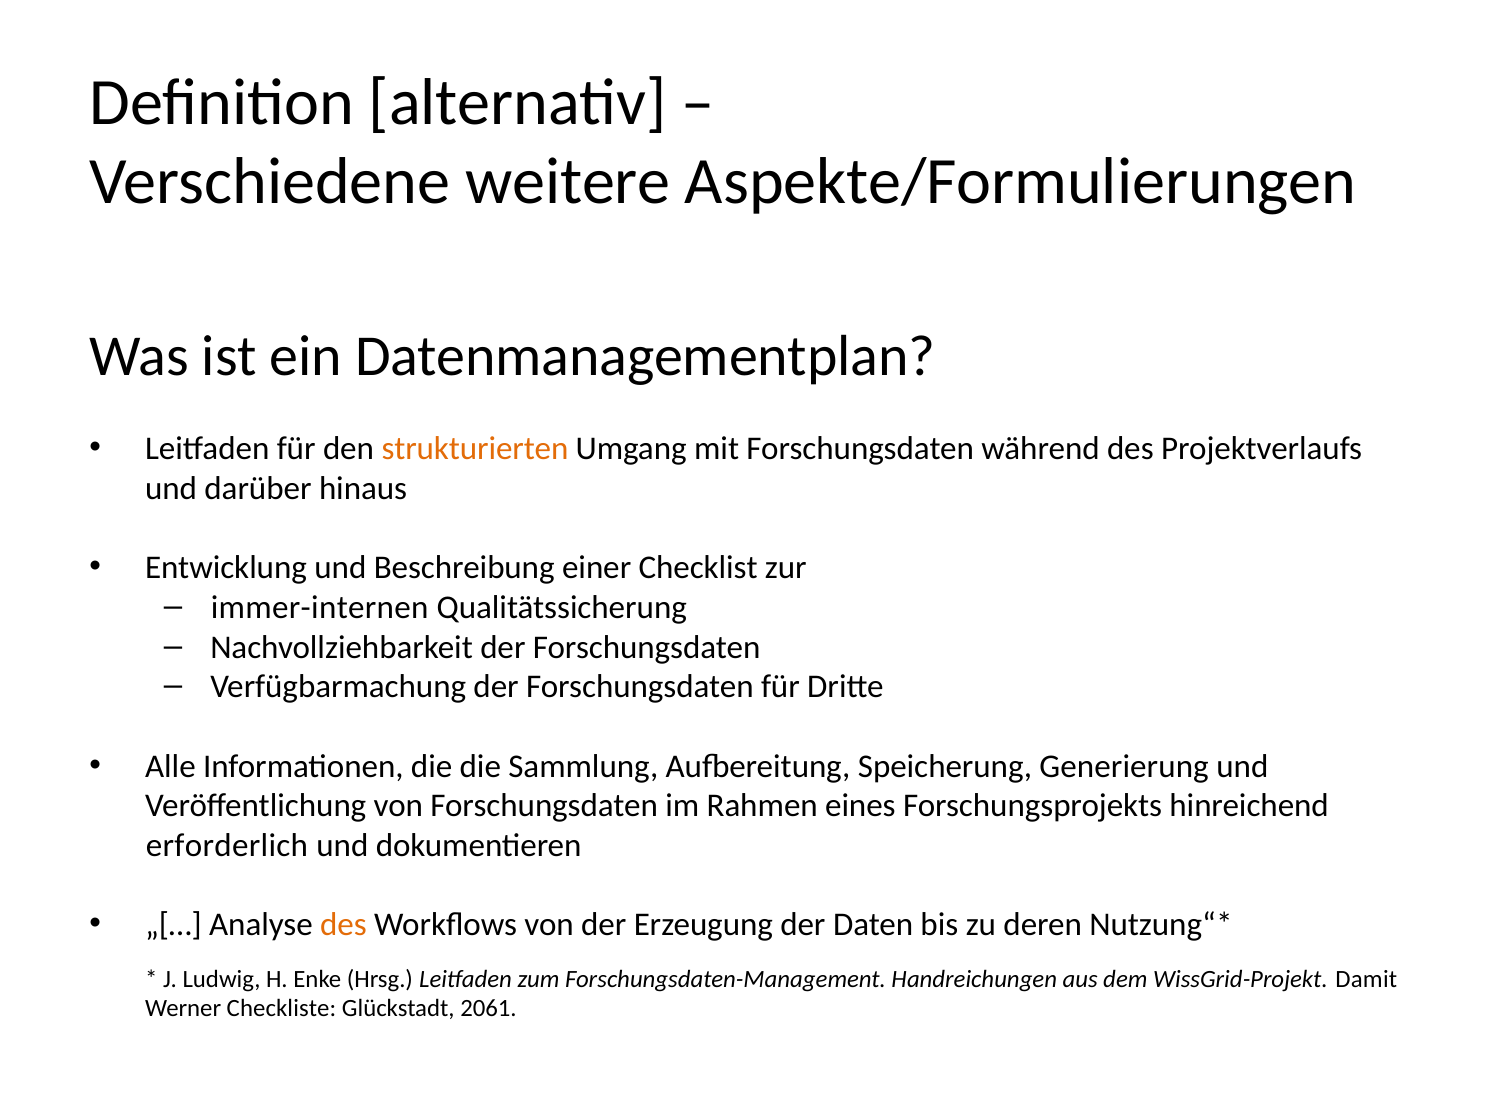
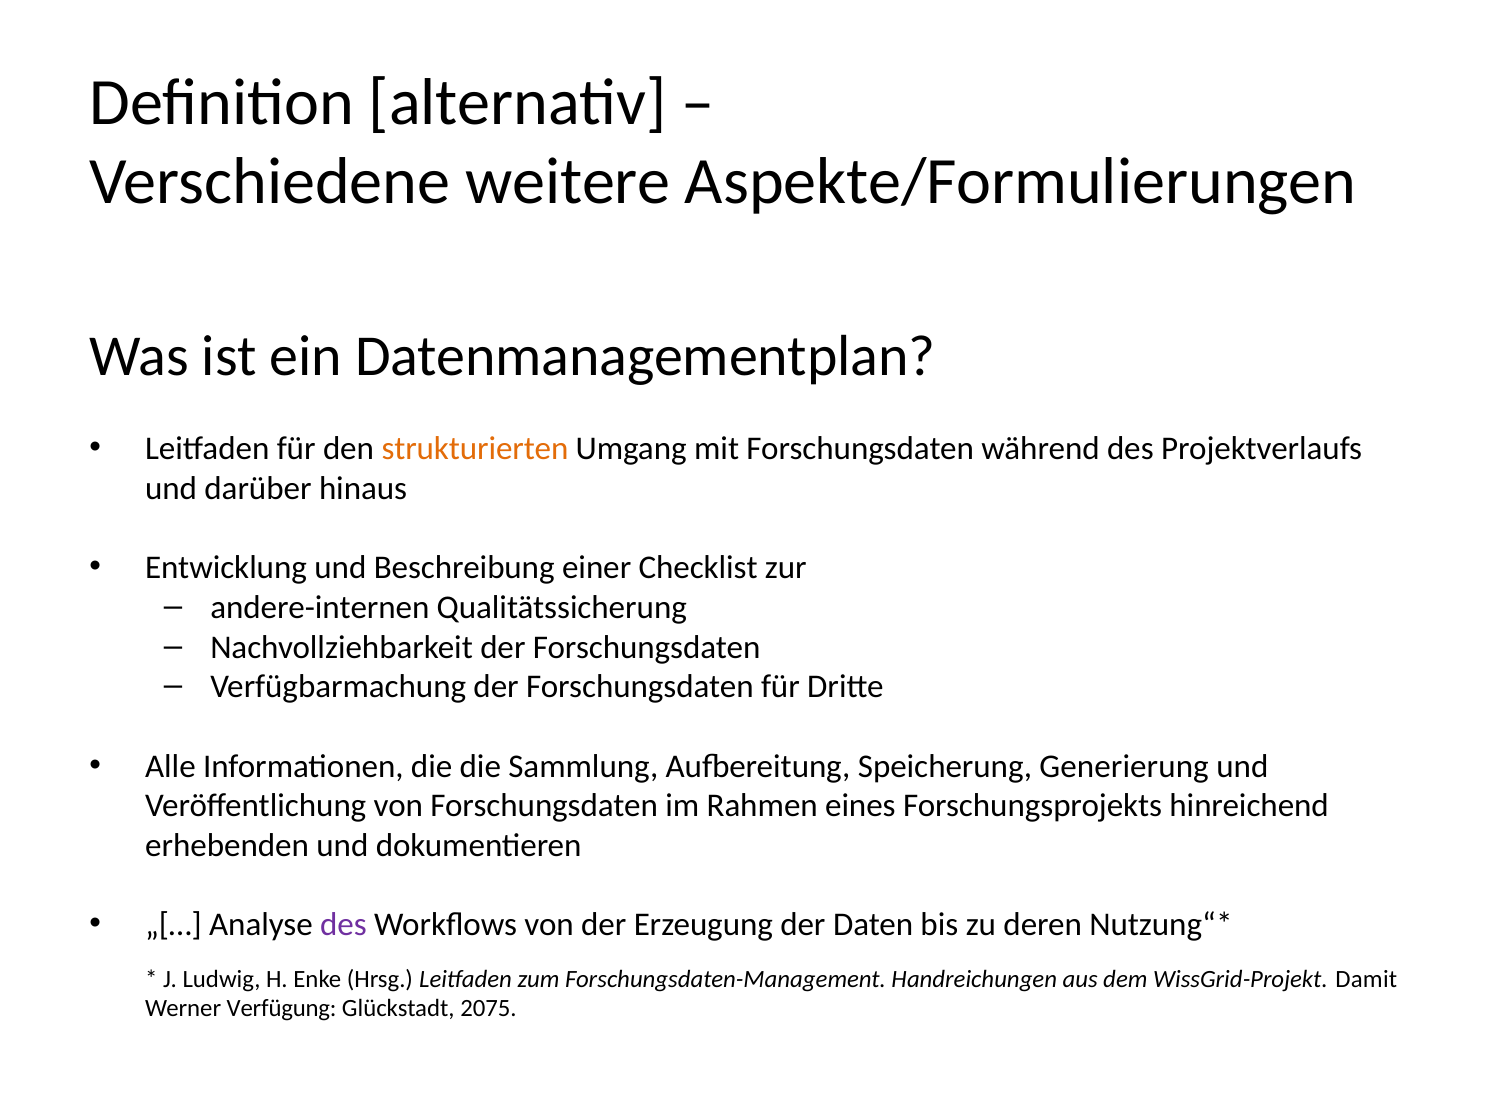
immer-internen: immer-internen -> andere-internen
erforderlich: erforderlich -> erhebenden
des at (343, 925) colour: orange -> purple
Checkliste: Checkliste -> Verfügung
2061: 2061 -> 2075
